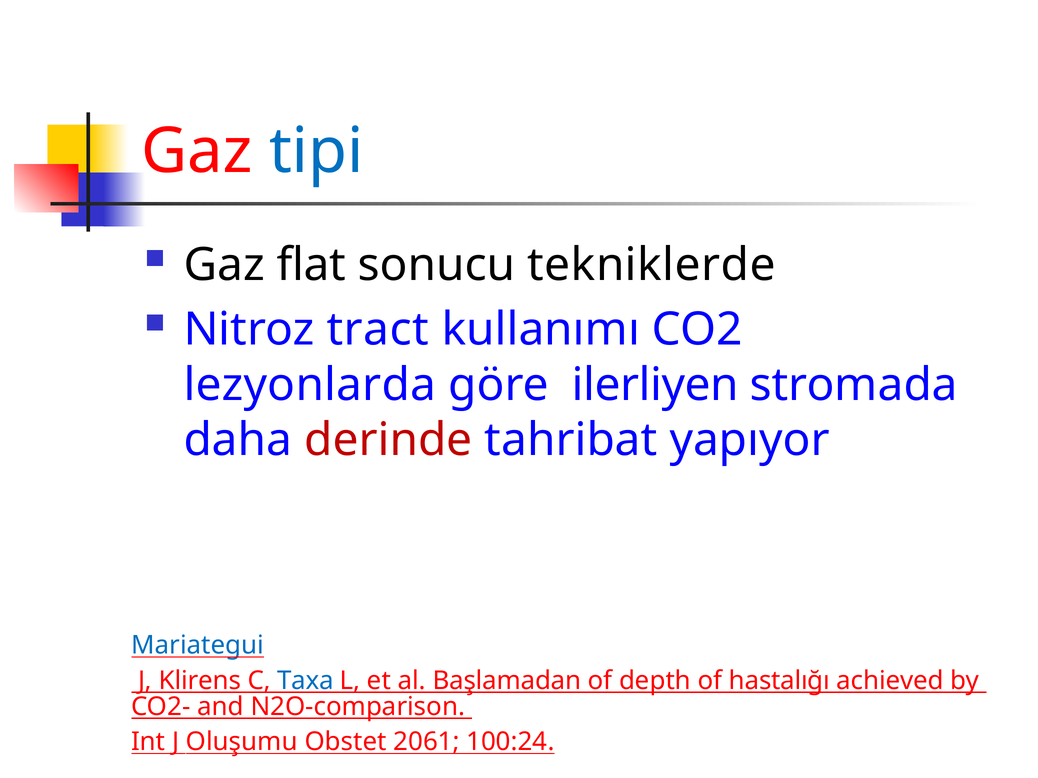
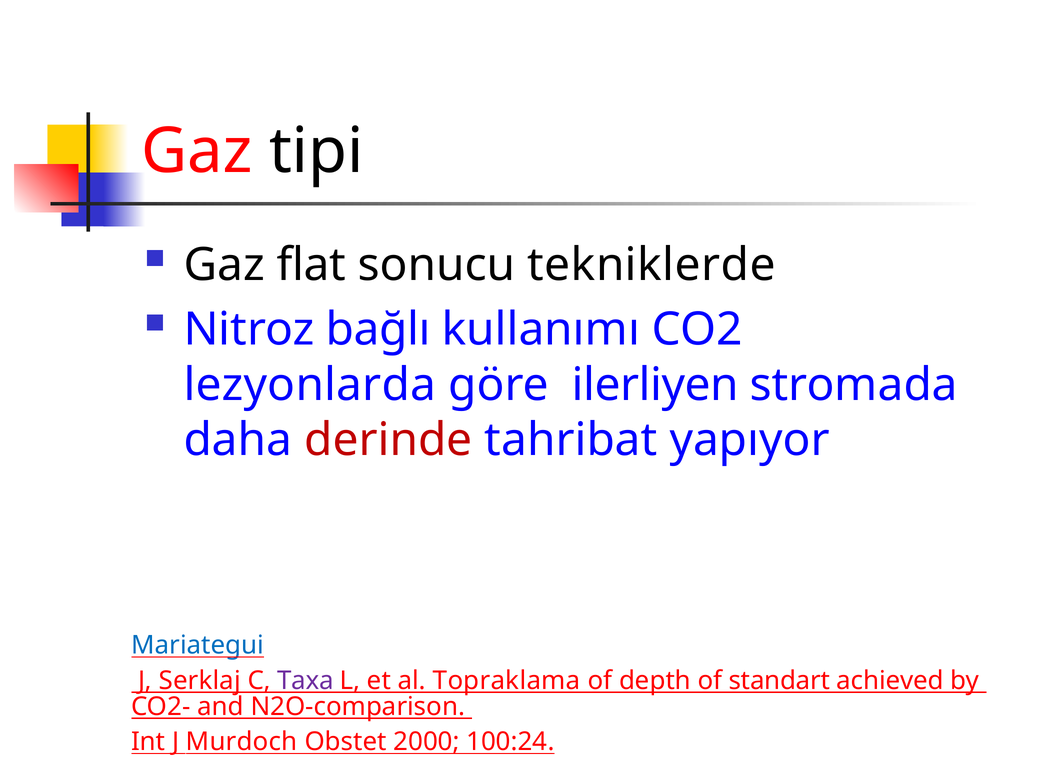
tipi colour: blue -> black
tract: tract -> bağlı
Klirens: Klirens -> Serklaj
Taxa colour: blue -> purple
Başlamadan: Başlamadan -> Topraklama
hastalığı: hastalığı -> standart
Oluşumu: Oluşumu -> Murdoch
2061: 2061 -> 2000
